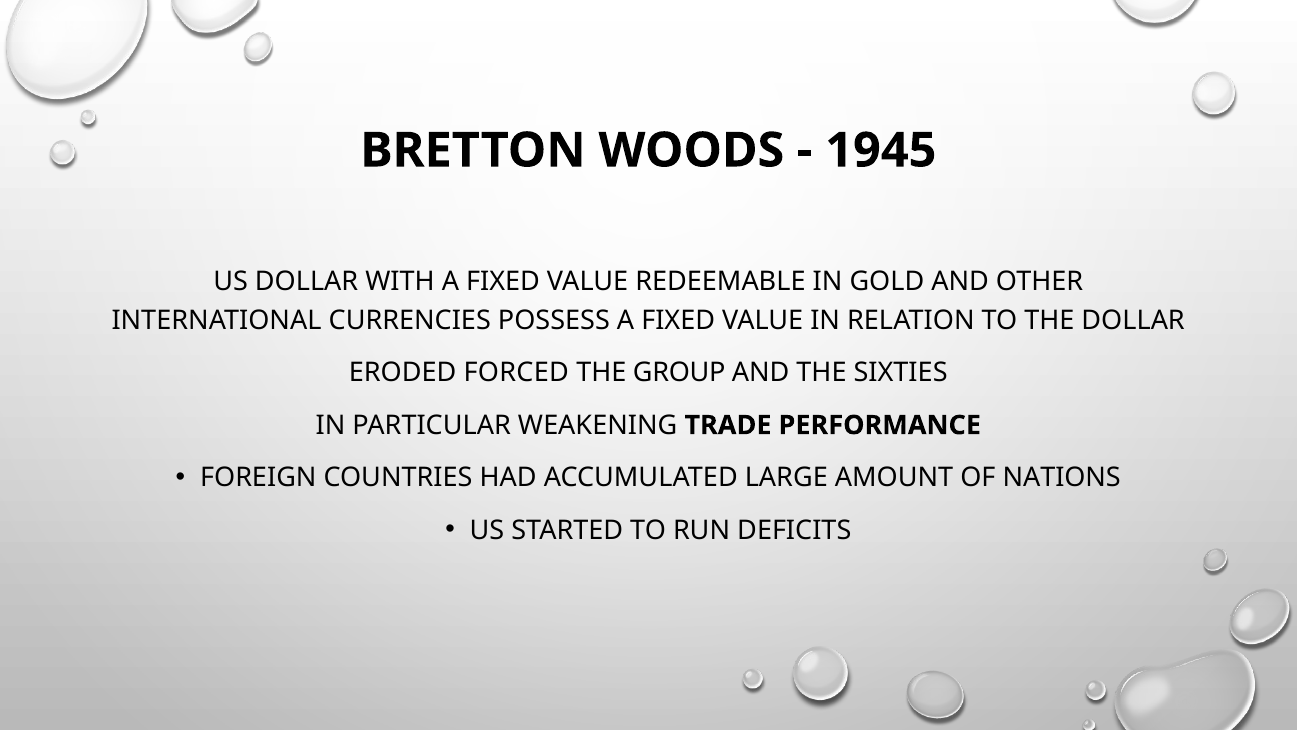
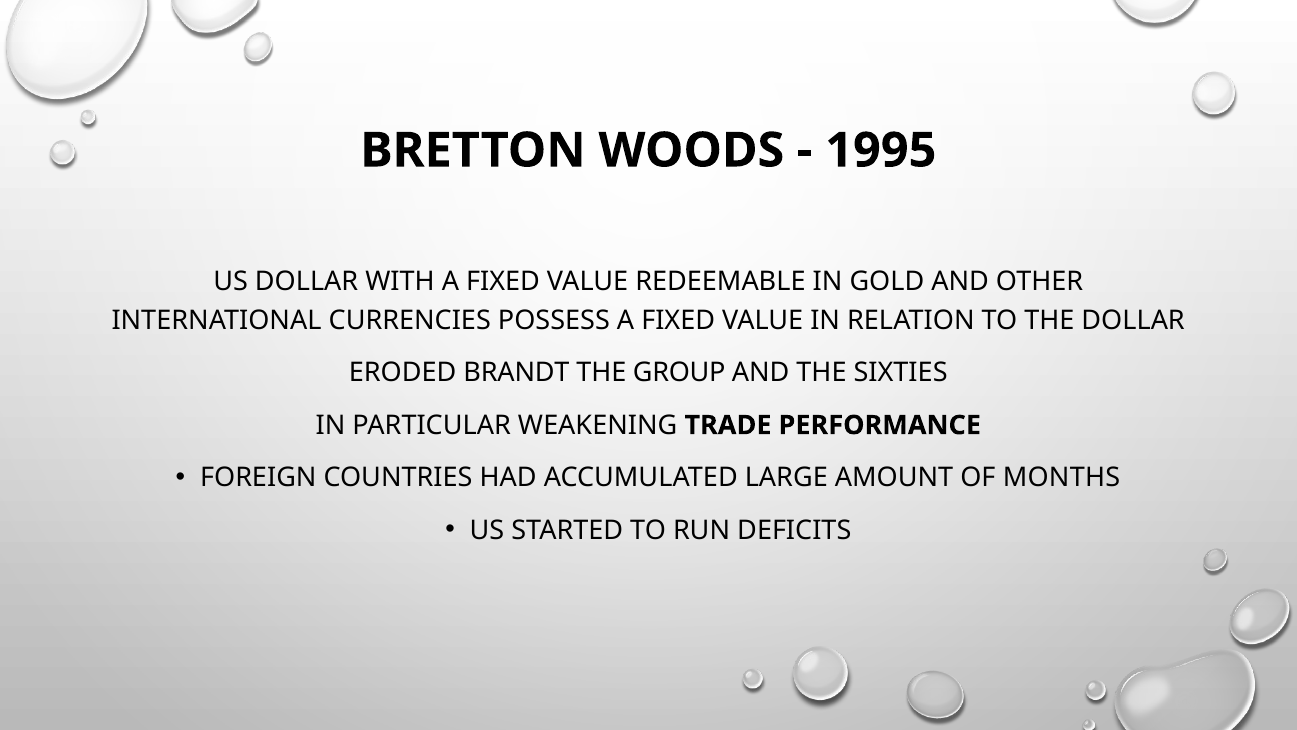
1945: 1945 -> 1995
FORCED: FORCED -> BRANDT
NATIONS: NATIONS -> MONTHS
